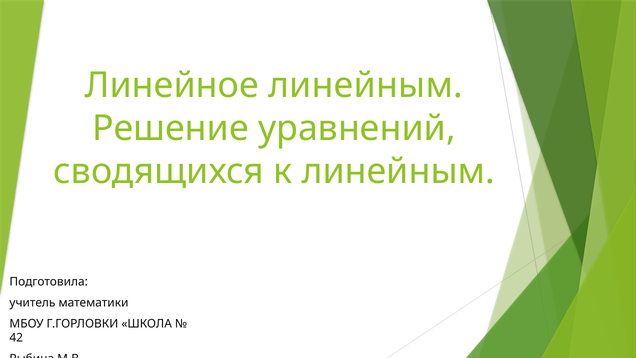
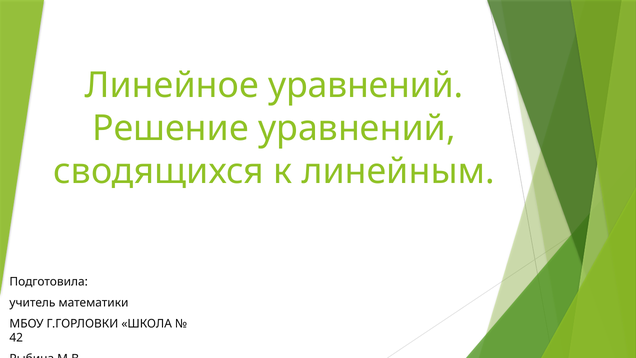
Линейное линейным: линейным -> уравнений
